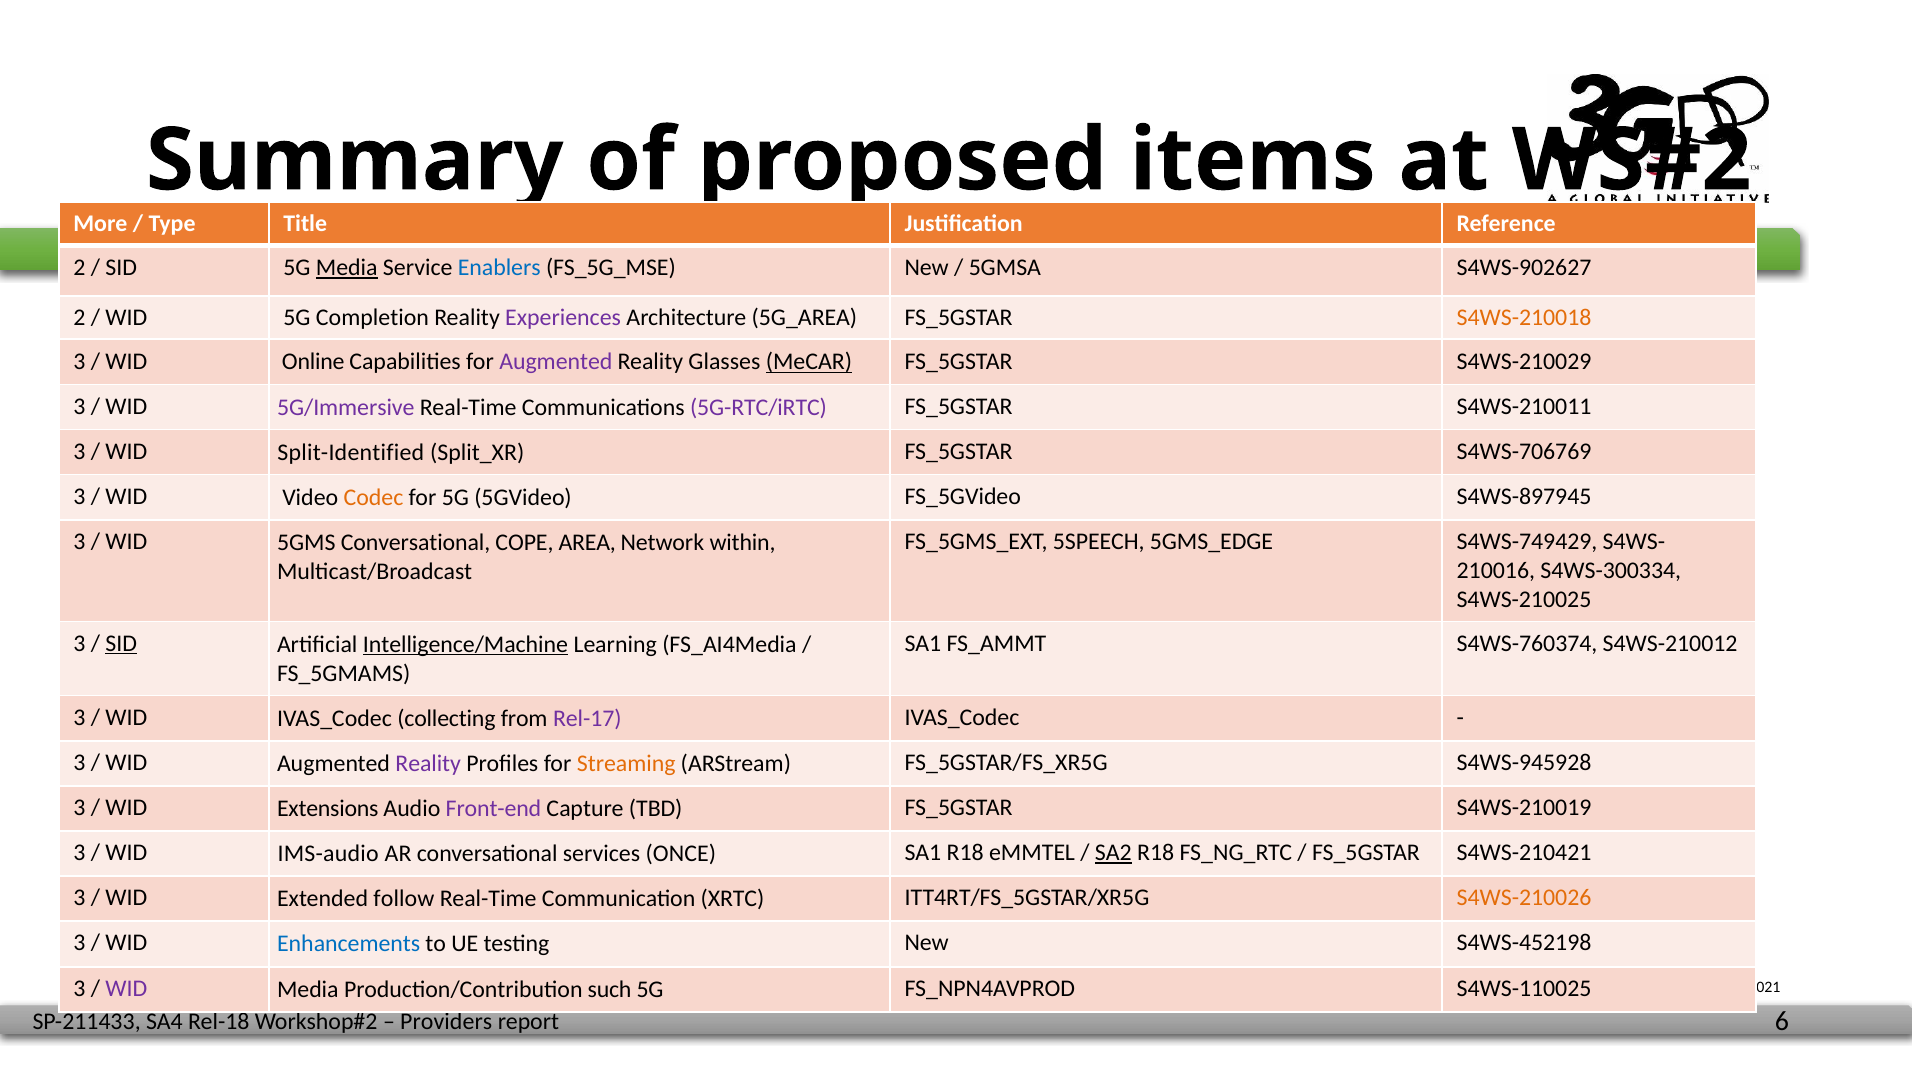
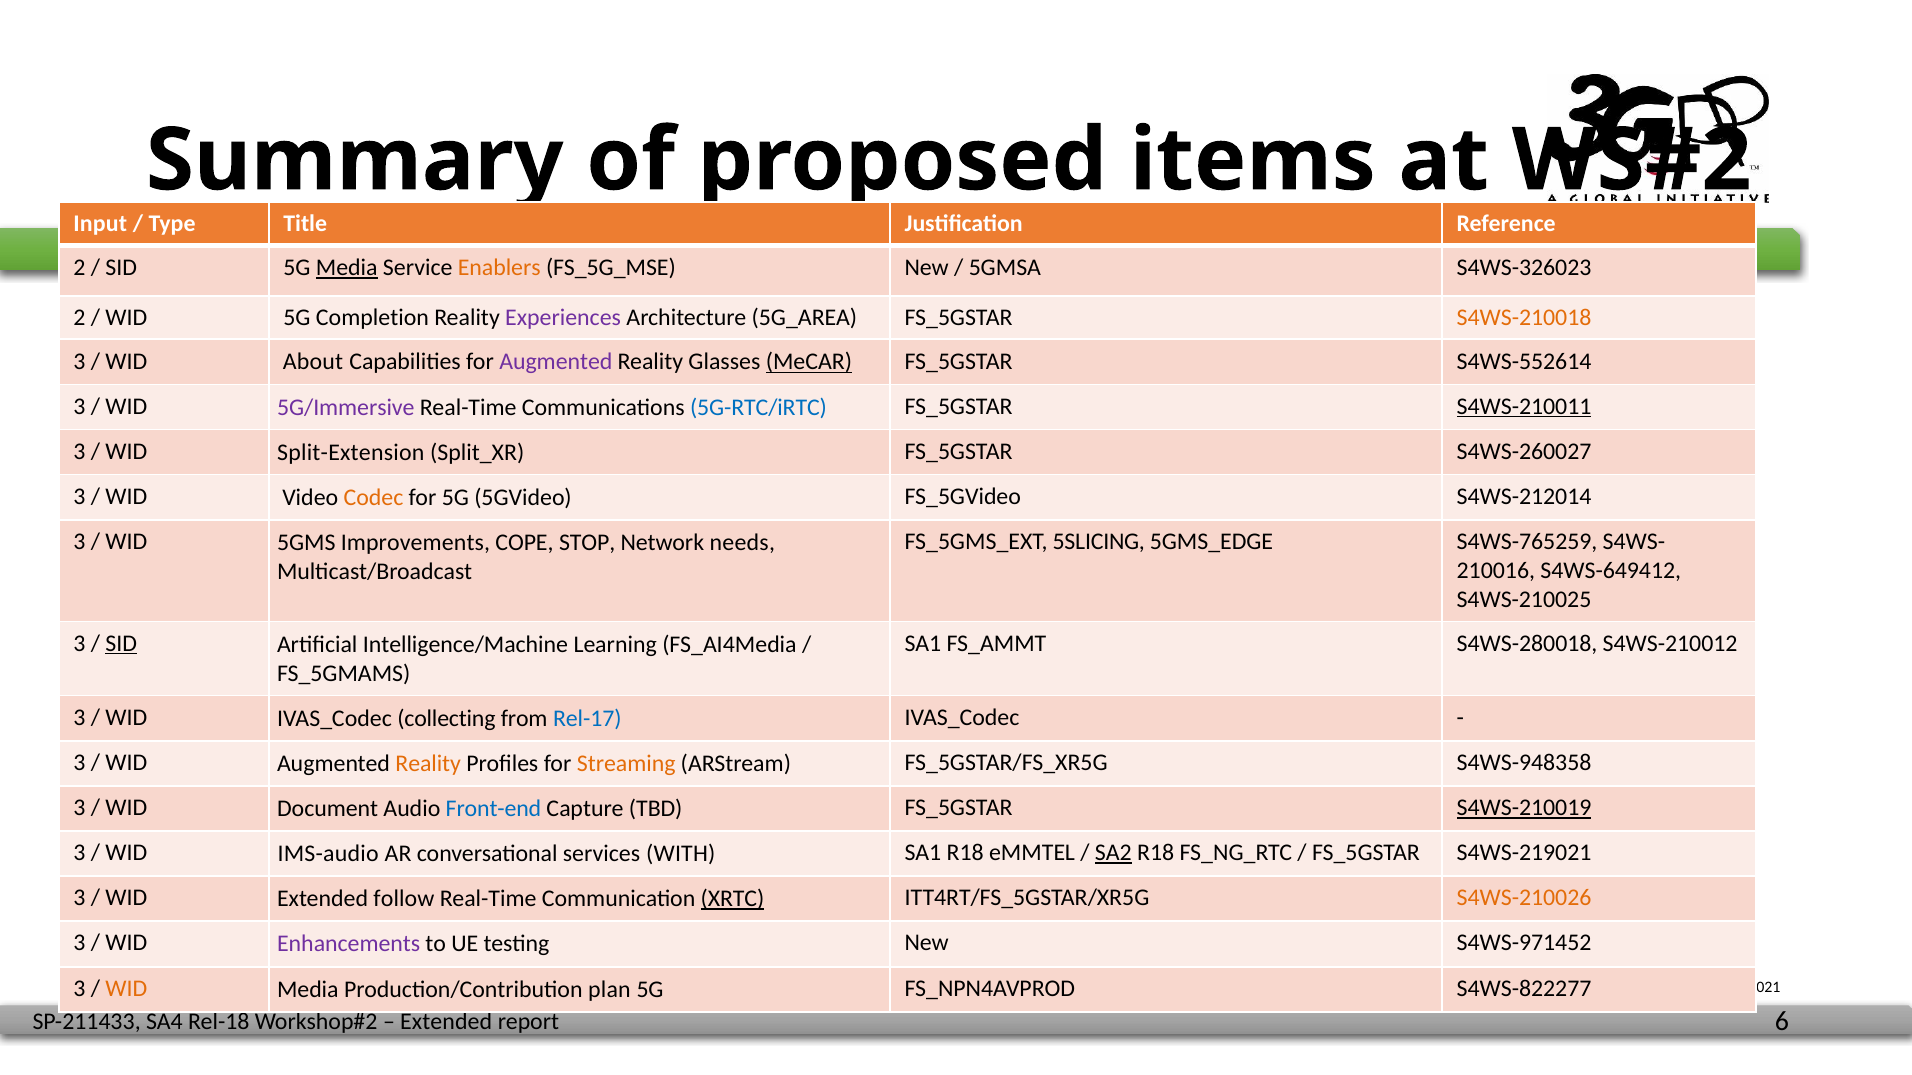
More: More -> Input
Enablers colour: blue -> orange
S4WS-902627: S4WS-902627 -> S4WS-326023
Online: Online -> About
S4WS-210029: S4WS-210029 -> S4WS-552614
5G-RTC/iRTC colour: purple -> blue
S4WS-210011 underline: none -> present
Split-Identified: Split-Identified -> Split-Extension
S4WS-706769: S4WS-706769 -> S4WS-260027
S4WS-897945: S4WS-897945 -> S4WS-212014
5GMS Conversational: Conversational -> Improvements
AREA: AREA -> STOP
within: within -> needs
5SPEECH: 5SPEECH -> 5SLICING
S4WS-749429: S4WS-749429 -> S4WS-765259
S4WS-300334: S4WS-300334 -> S4WS-649412
Intelligence/Machine underline: present -> none
S4WS-760374: S4WS-760374 -> S4WS-280018
Rel-17 colour: purple -> blue
Reality at (428, 764) colour: purple -> orange
S4WS-945928: S4WS-945928 -> S4WS-948358
Extensions: Extensions -> Document
Front-end colour: purple -> blue
S4WS-210019 underline: none -> present
ONCE: ONCE -> WITH
S4WS-210421: S4WS-210421 -> S4WS-219021
XRTC underline: none -> present
Enhancements colour: blue -> purple
S4WS-452198: S4WS-452198 -> S4WS-971452
WID at (126, 989) colour: purple -> orange
such: such -> plan
S4WS-110025: S4WS-110025 -> S4WS-822277
Providers at (446, 1022): Providers -> Extended
